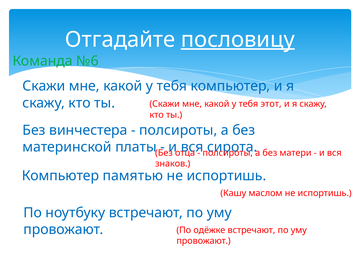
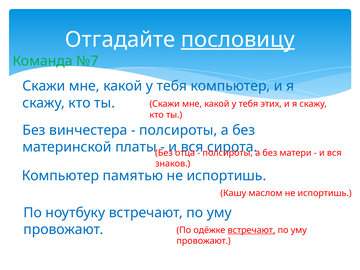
№6: №6 -> №7
этот: этот -> этих
встречают at (251, 230) underline: none -> present
